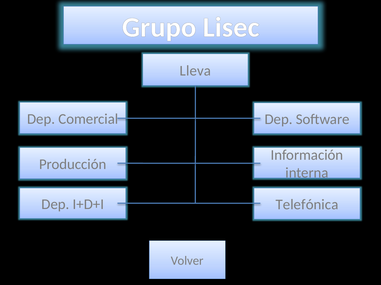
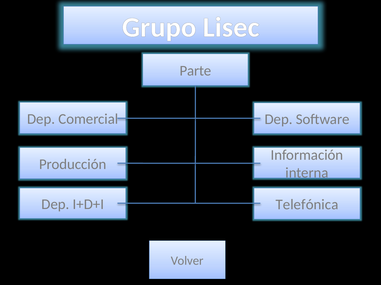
Lleva: Lleva -> Parte
